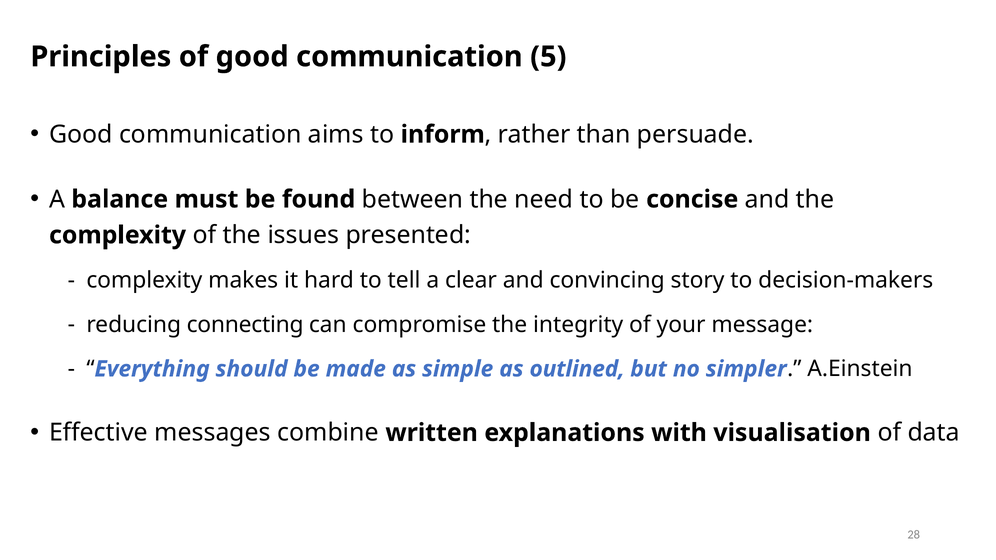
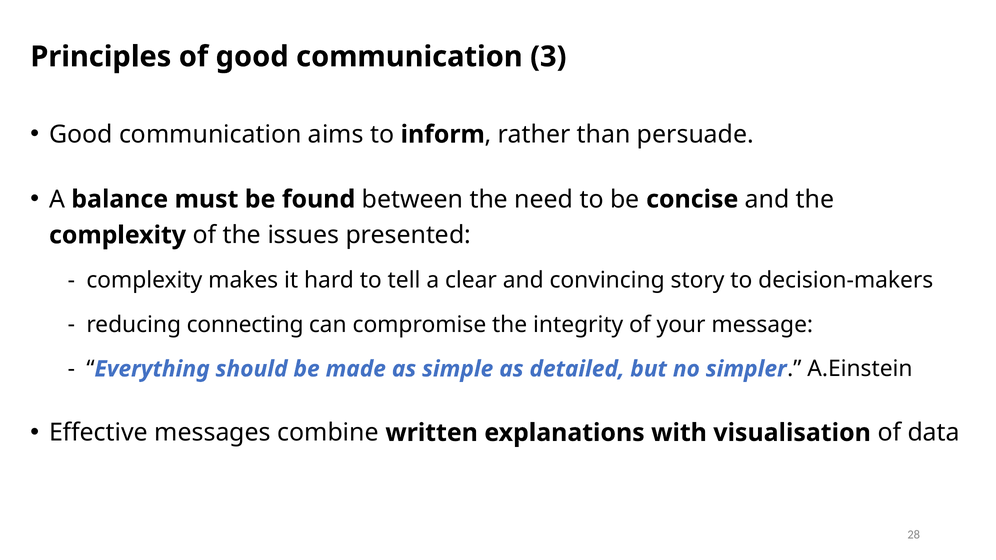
5: 5 -> 3
outlined: outlined -> detailed
